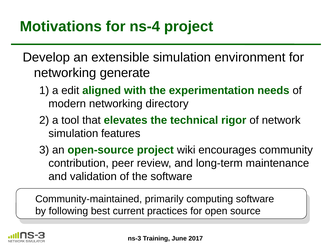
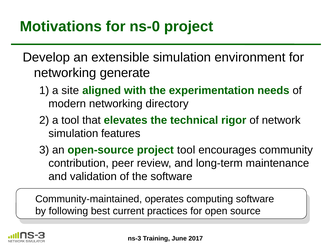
ns-4: ns-4 -> ns-0
edit: edit -> site
project wiki: wiki -> tool
primarily: primarily -> operates
